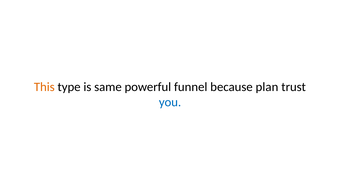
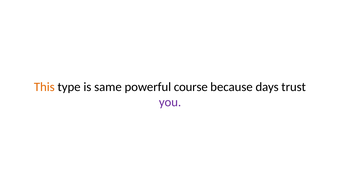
funnel: funnel -> course
plan: plan -> days
you colour: blue -> purple
